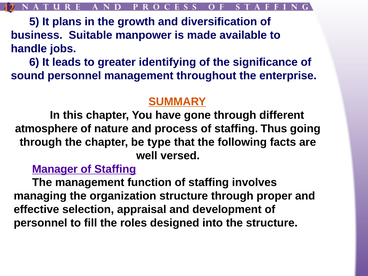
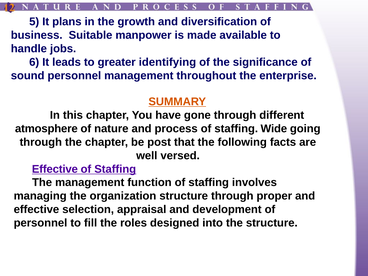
Thus: Thus -> Wide
type: type -> post
Manager at (55, 169): Manager -> Effective
